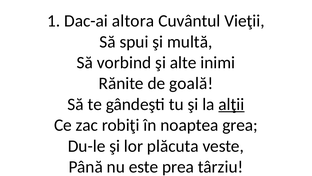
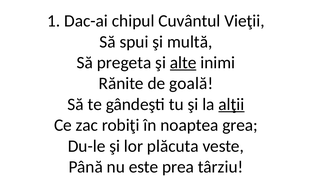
altora: altora -> chipul
vorbind: vorbind -> pregeta
alte underline: none -> present
